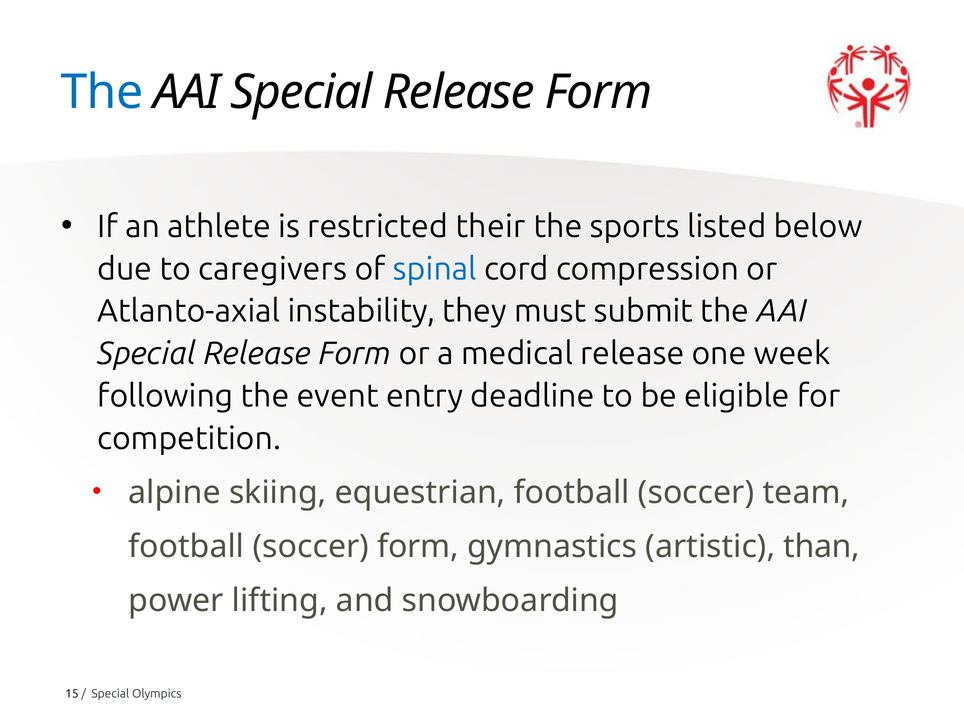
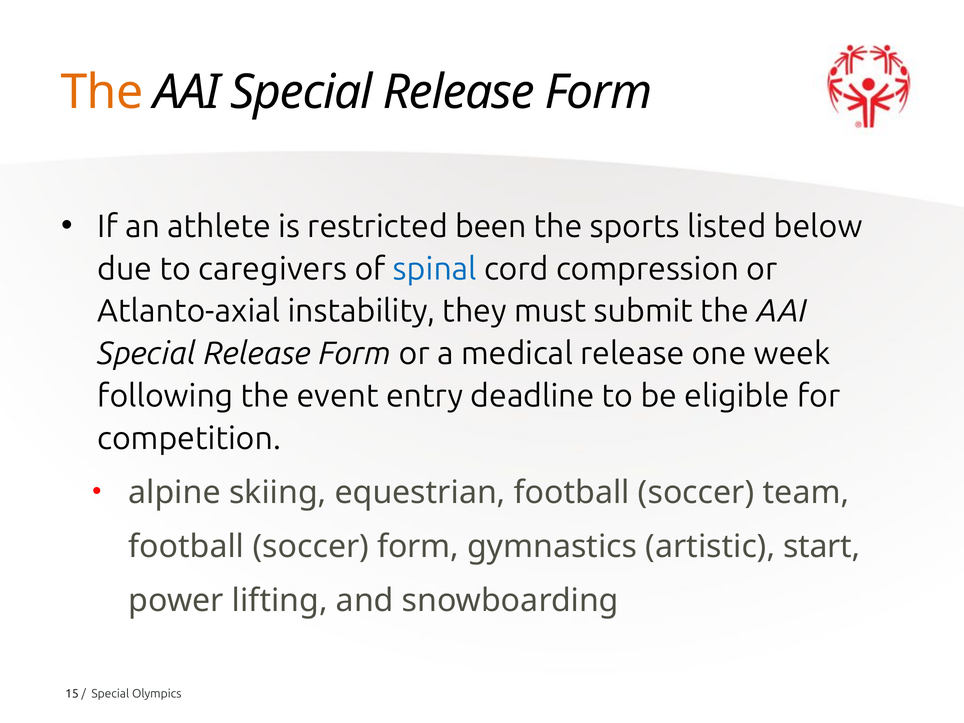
The at (102, 92) colour: blue -> orange
their: their -> been
than: than -> start
